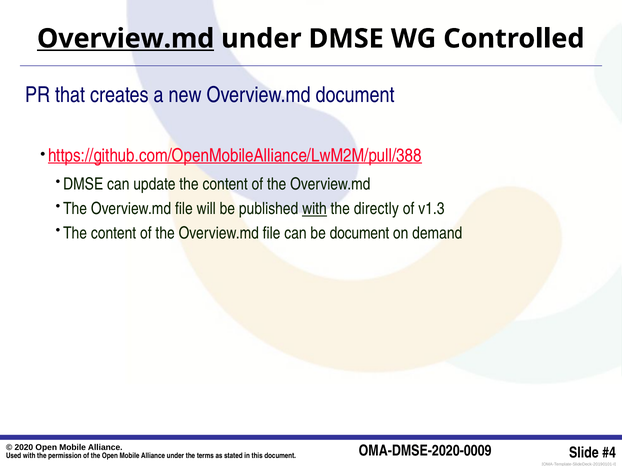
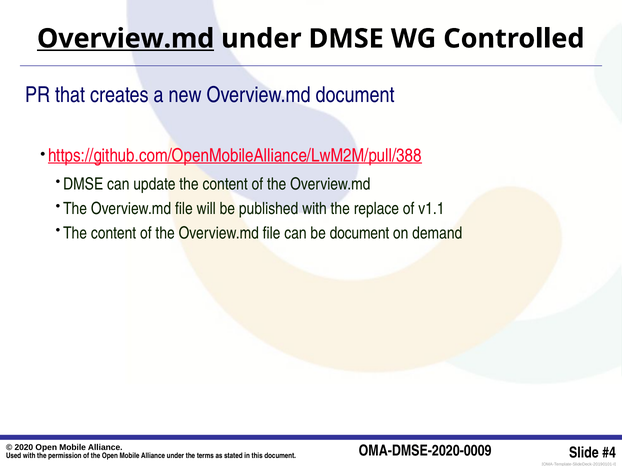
with at (314, 209) underline: present -> none
directly: directly -> replace
v1.3: v1.3 -> v1.1
